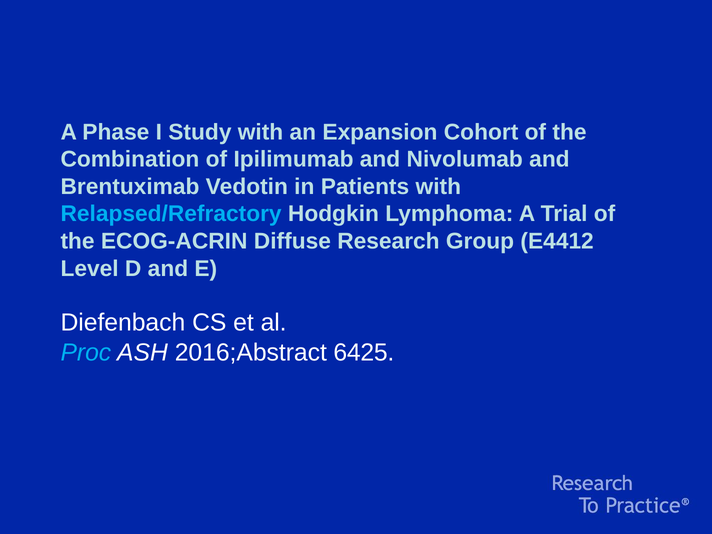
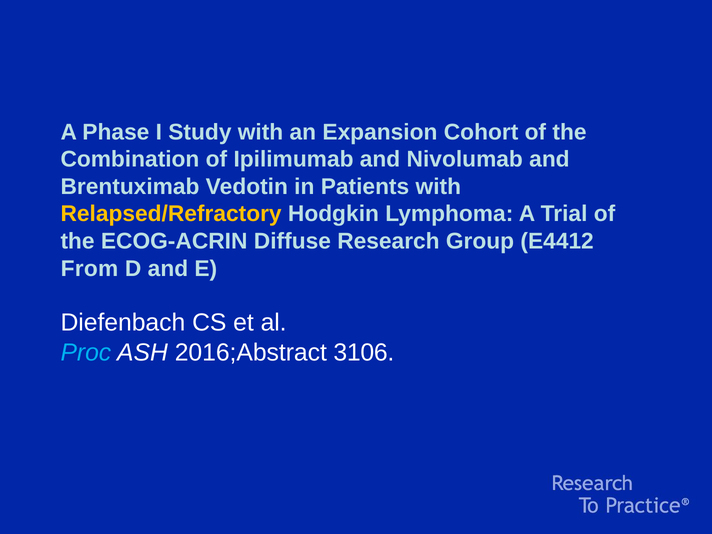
Relapsed/Refractory colour: light blue -> yellow
Level: Level -> From
6425: 6425 -> 3106
